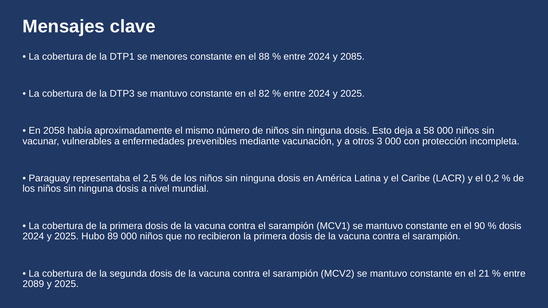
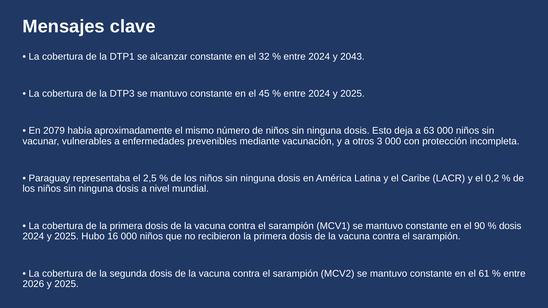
menores: menores -> alcanzar
88: 88 -> 32
2085: 2085 -> 2043
82: 82 -> 45
2058: 2058 -> 2079
58: 58 -> 63
89: 89 -> 16
21: 21 -> 61
2089: 2089 -> 2026
